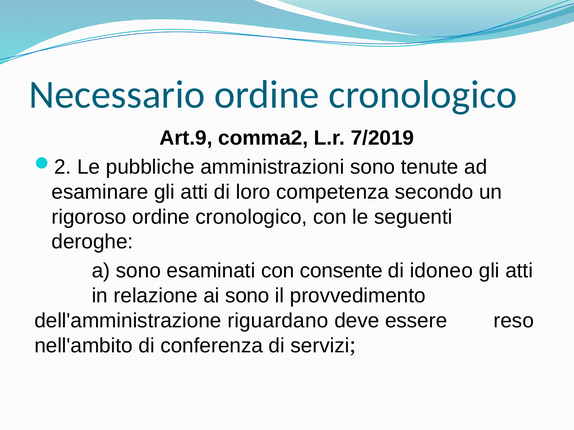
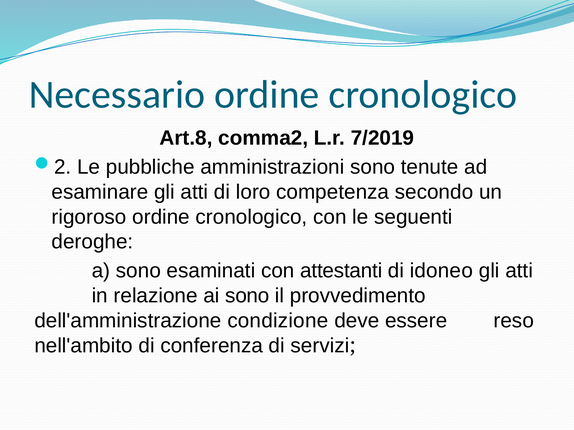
Art.9: Art.9 -> Art.8
consente: consente -> attestanti
riguardano: riguardano -> condizione
